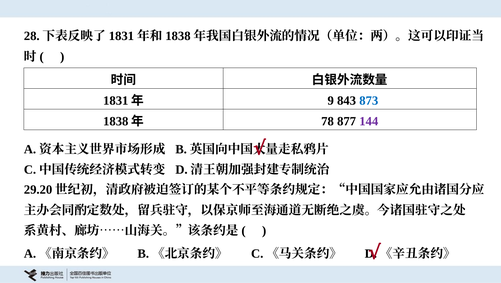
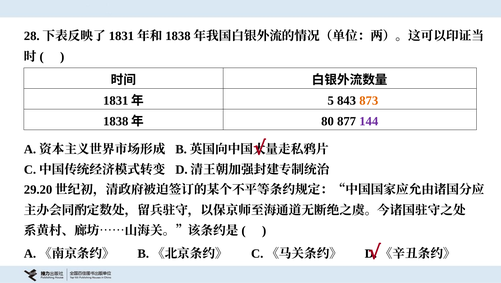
9: 9 -> 5
873 colour: blue -> orange
78: 78 -> 80
